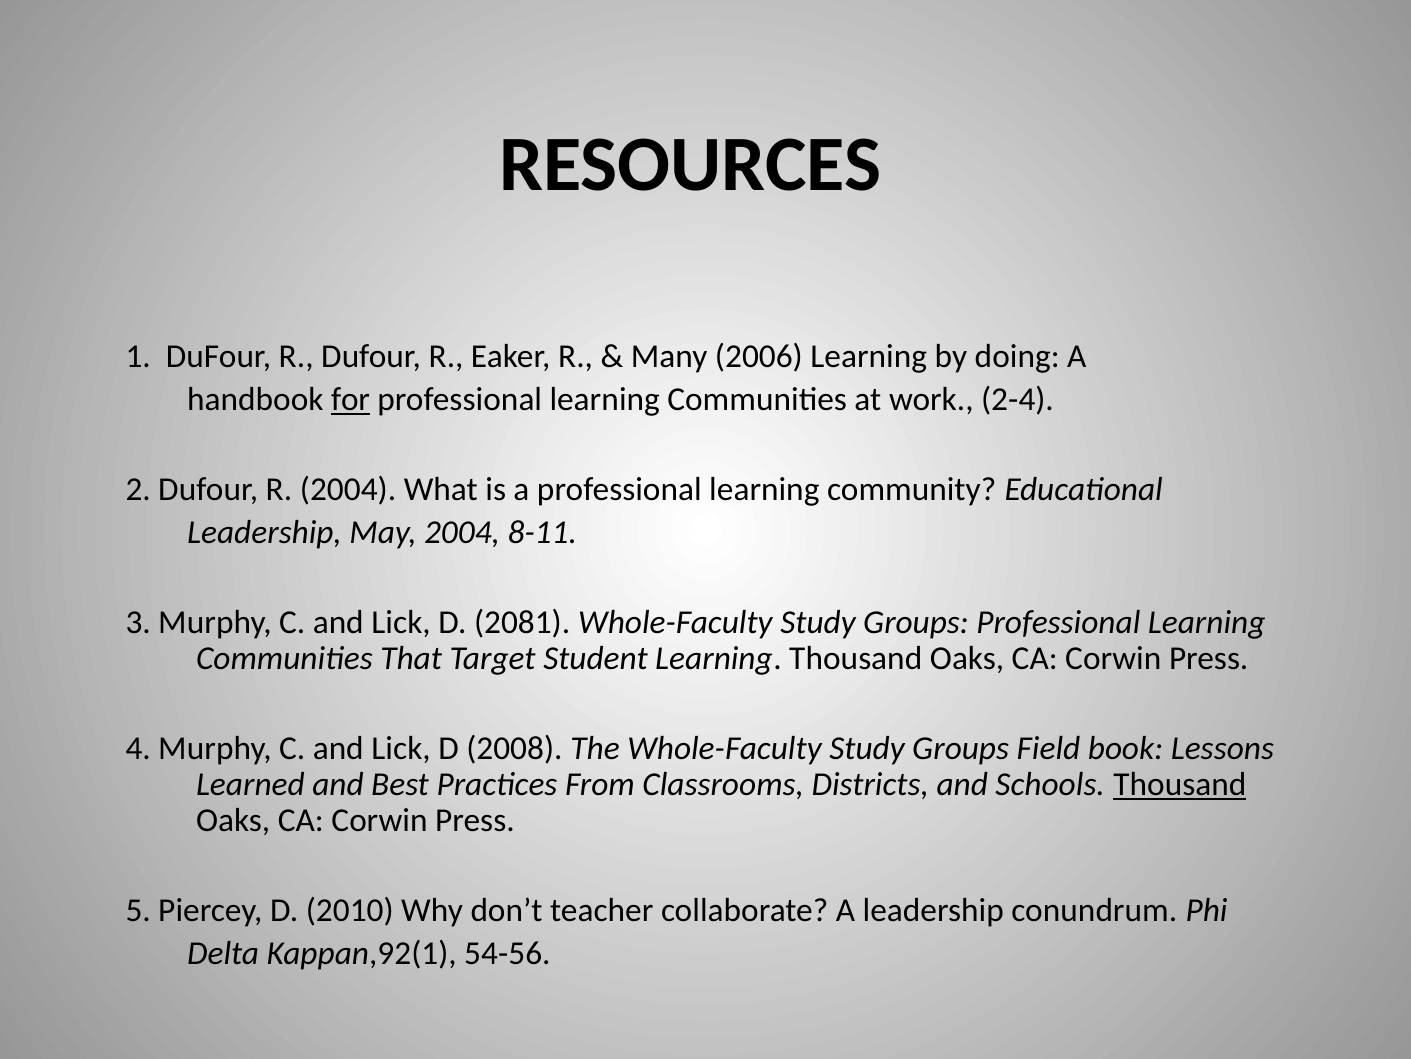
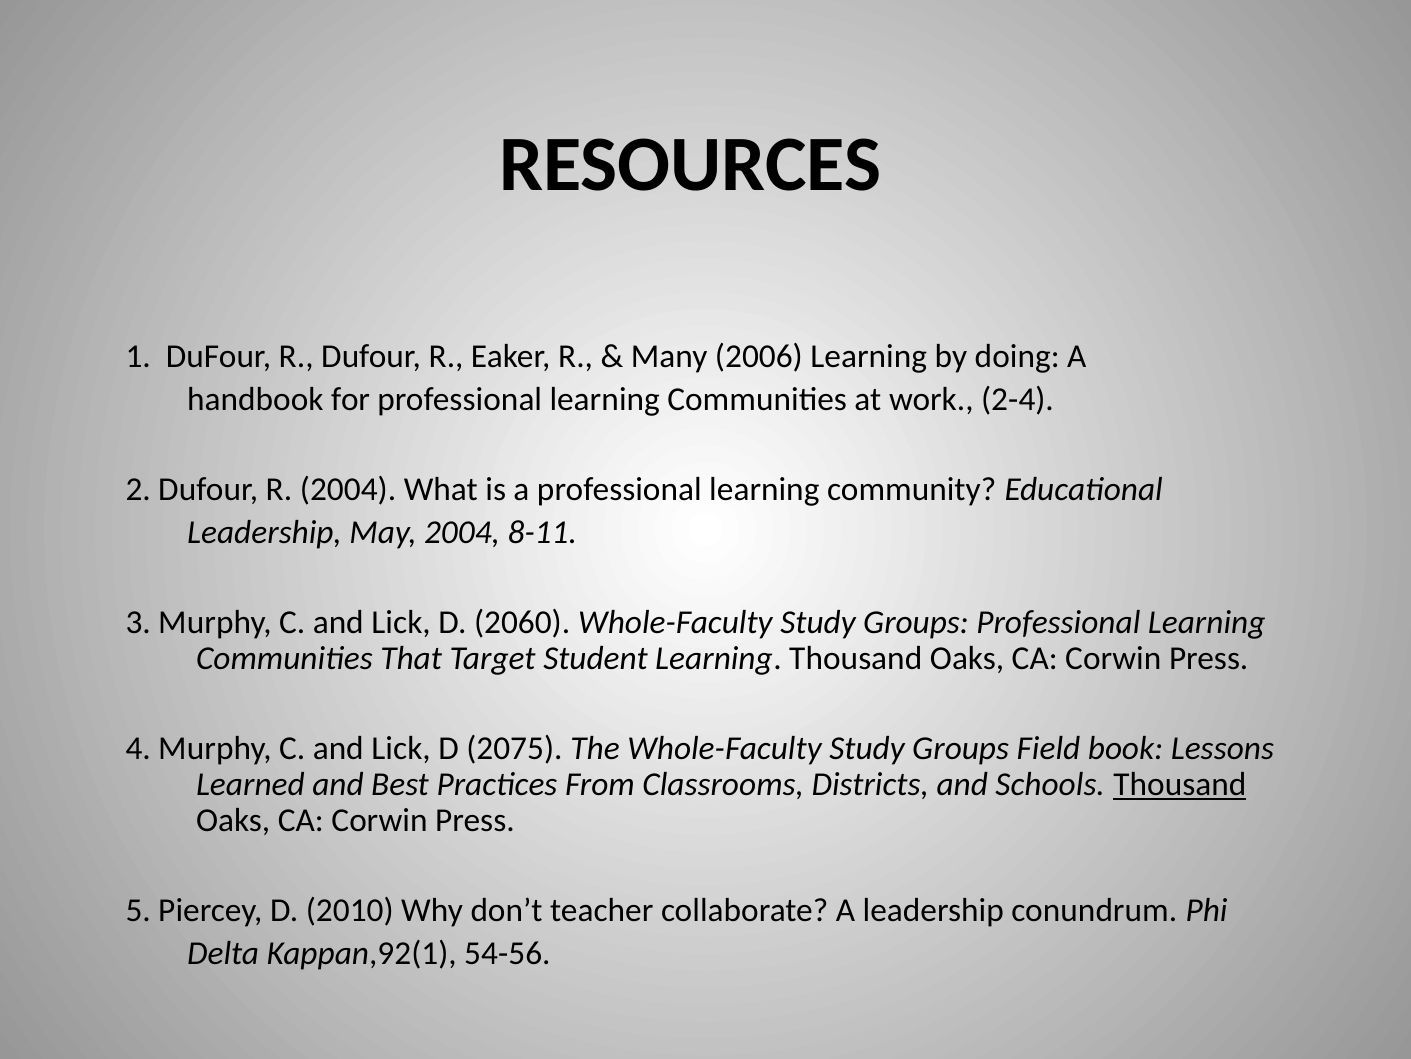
for underline: present -> none
2081: 2081 -> 2060
2008: 2008 -> 2075
